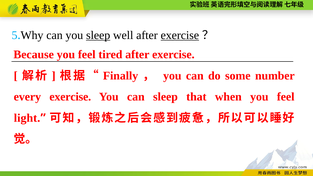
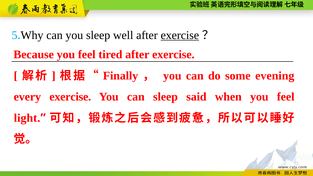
sleep at (98, 35) underline: present -> none
number: number -> evening
that: that -> said
